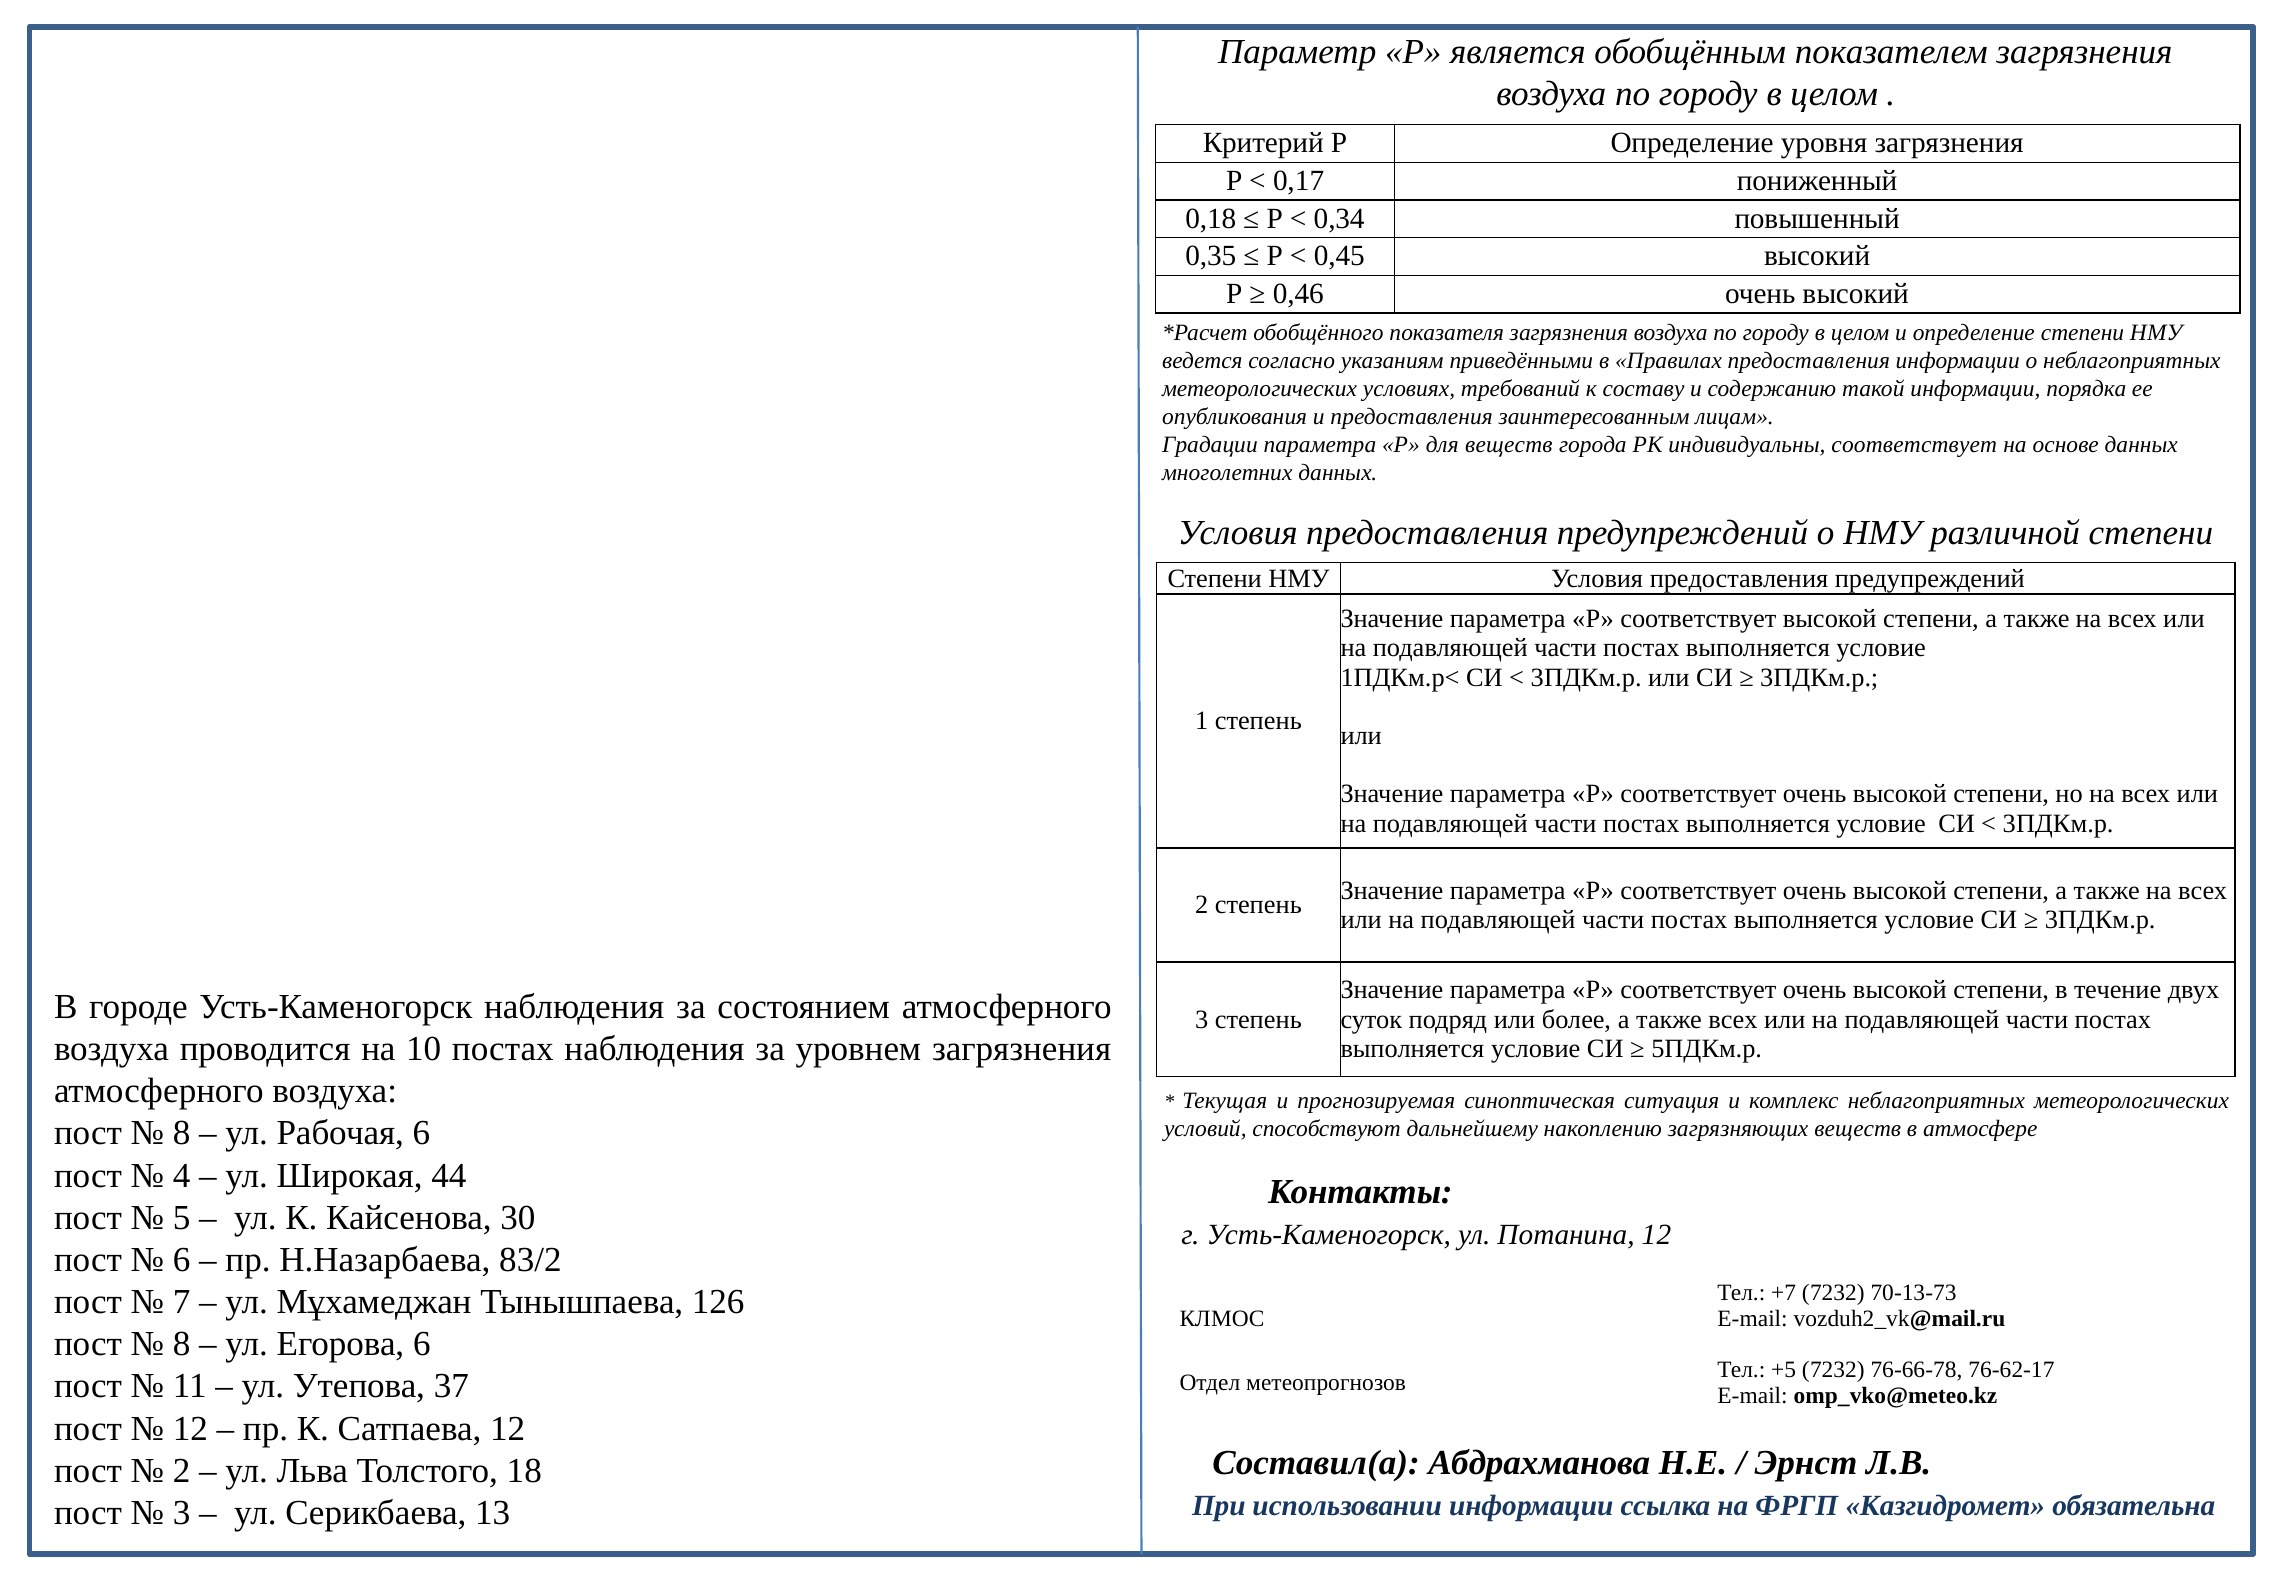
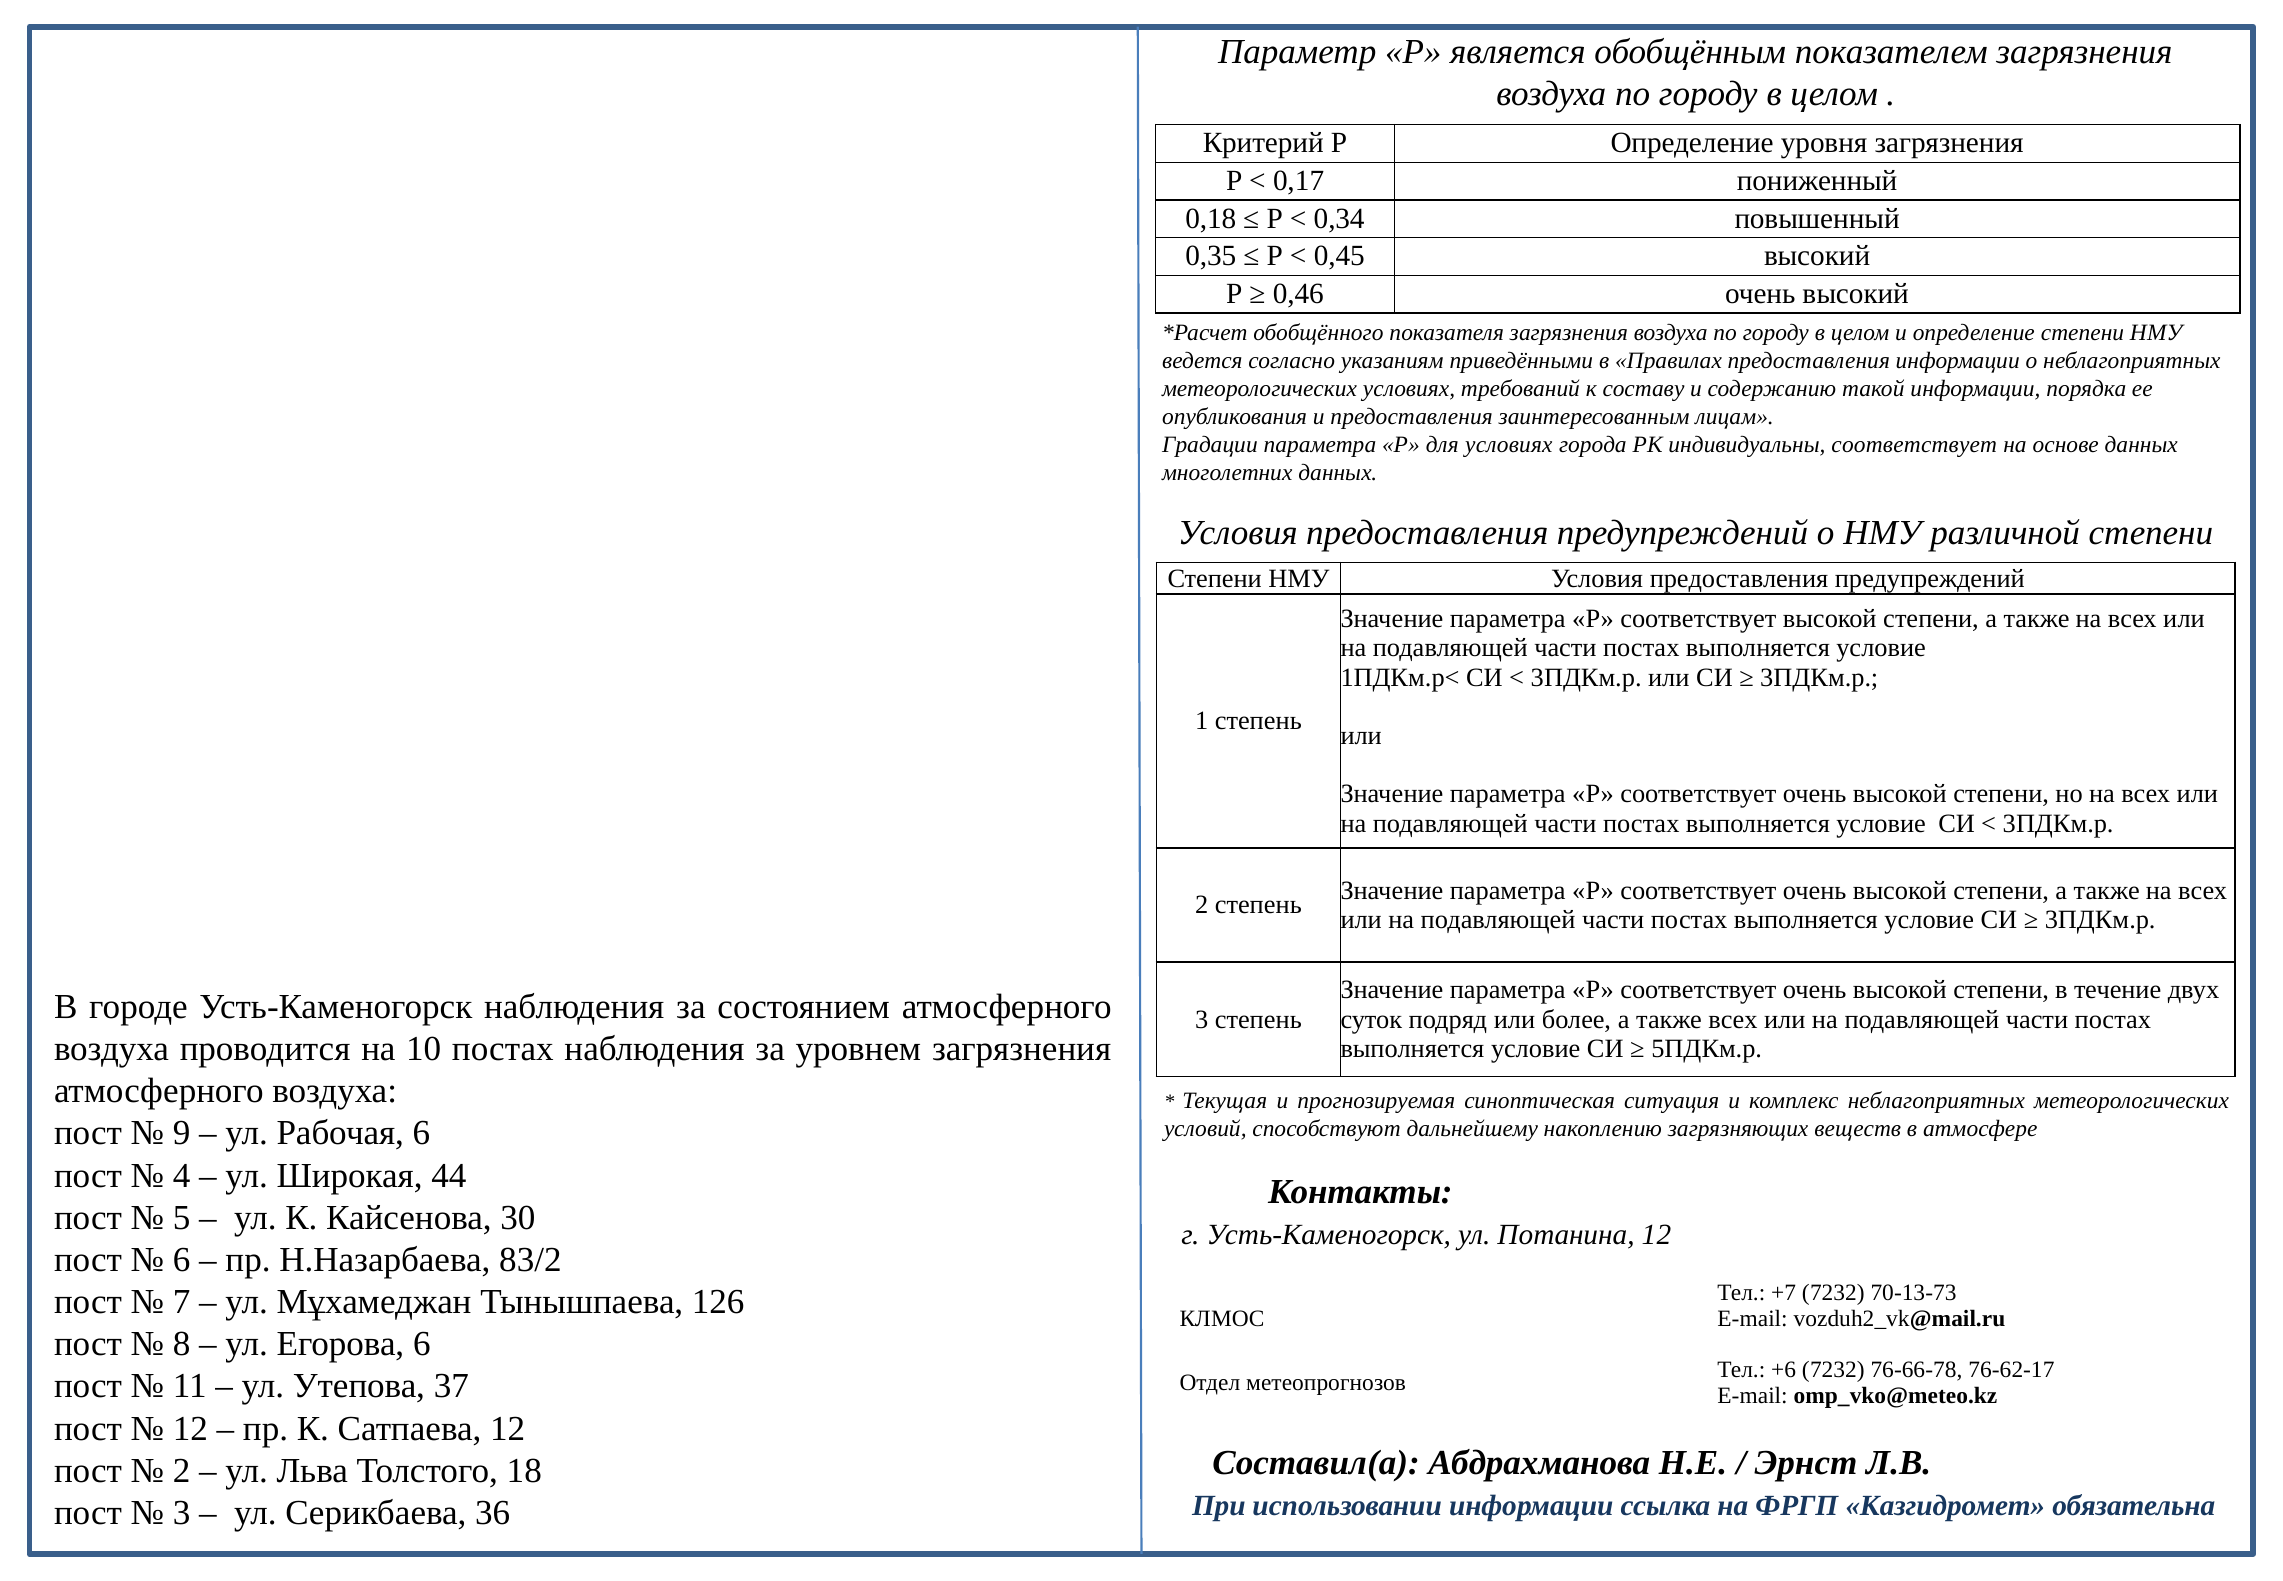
для веществ: веществ -> условиях
8 at (182, 1133): 8 -> 9
+5: +5 -> +6
13: 13 -> 36
